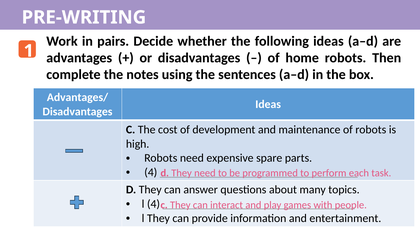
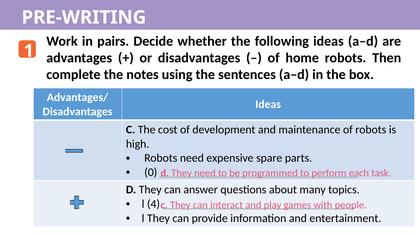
4 at (151, 173): 4 -> 0
